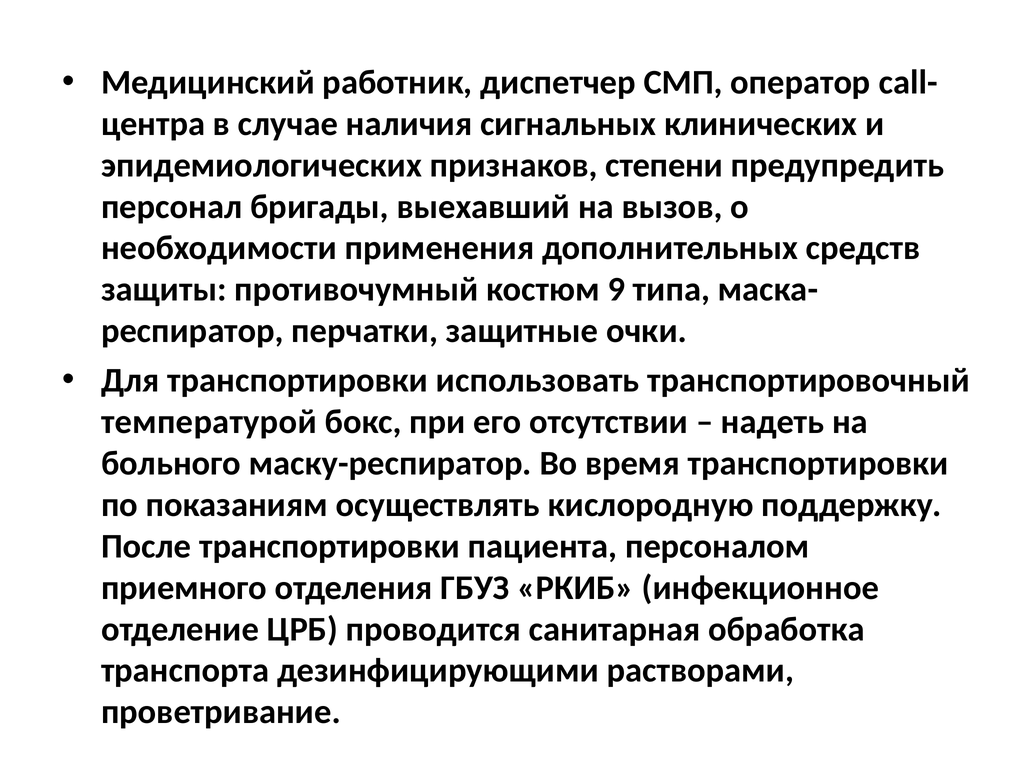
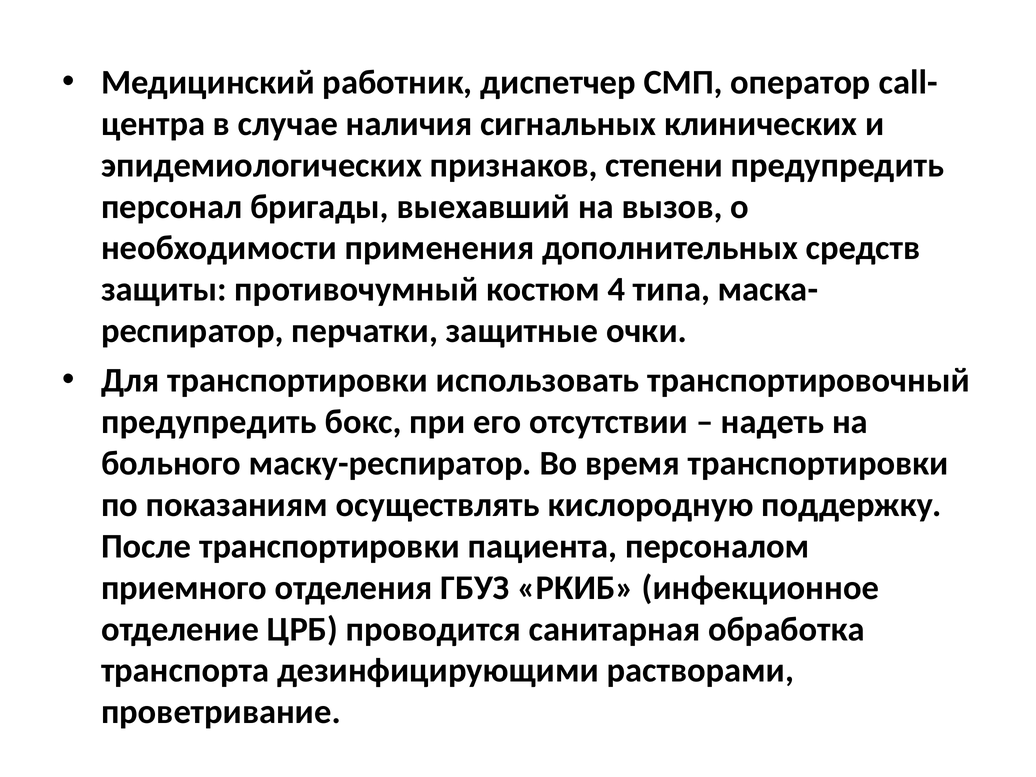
9: 9 -> 4
температурой at (209, 422): температурой -> предупредить
